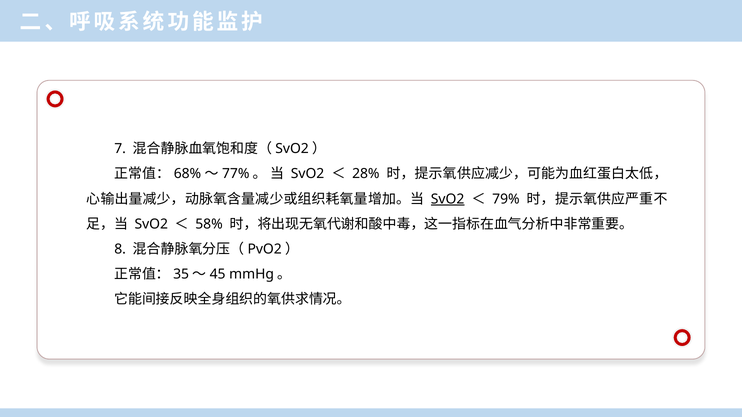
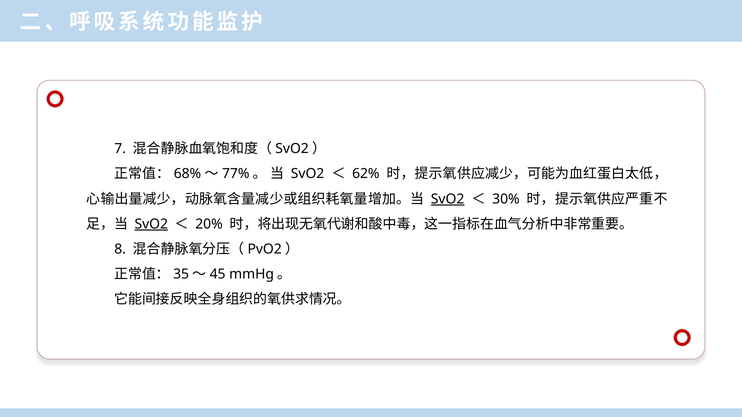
28%: 28% -> 62%
79%: 79% -> 30%
SvO2 at (151, 224) underline: none -> present
58%: 58% -> 20%
